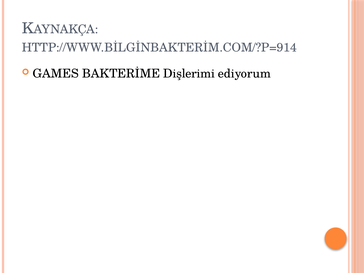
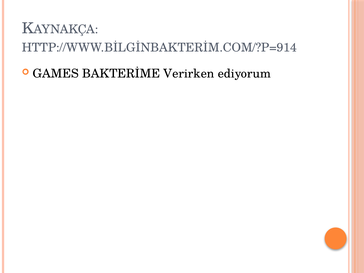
Dişlerimi: Dişlerimi -> Verirken
